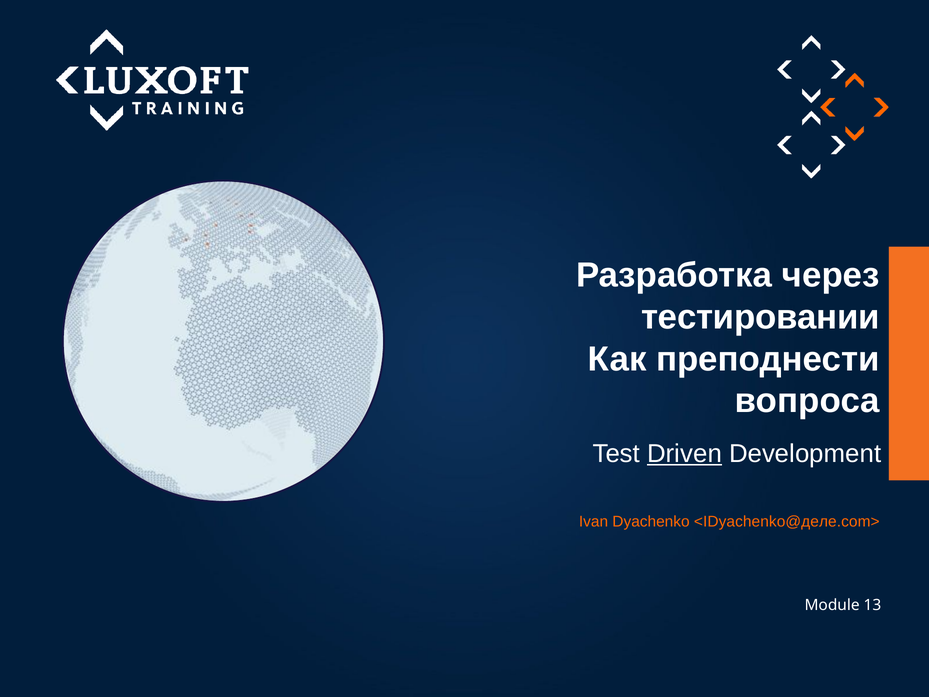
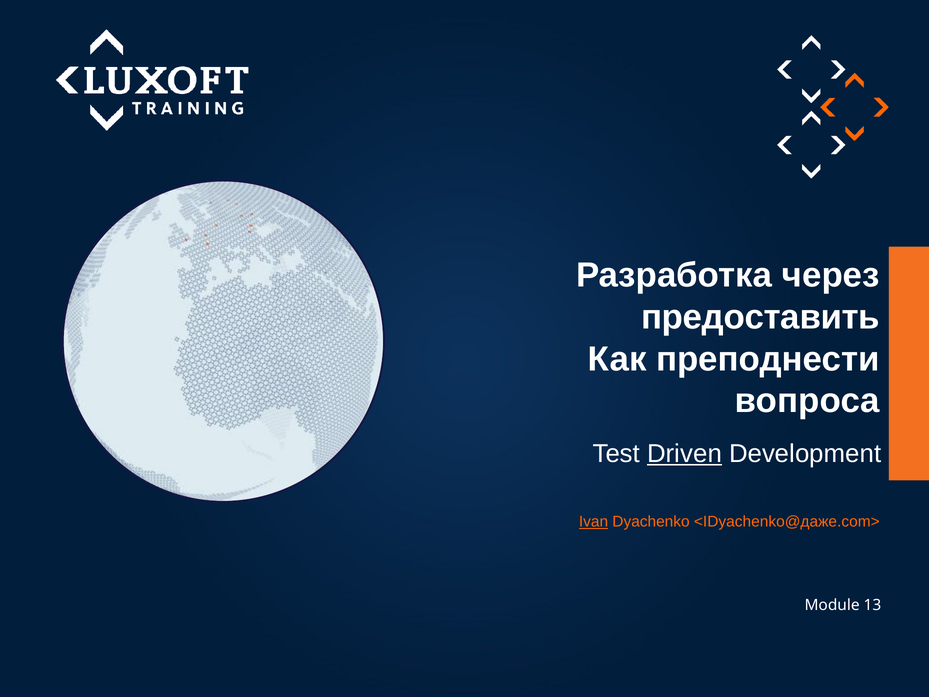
тестировании: тестировании -> предоставить
Ivan underline: none -> present
<IDyachenko@деле.com>: <IDyachenko@деле.com> -> <IDyachenko@даже.com>
